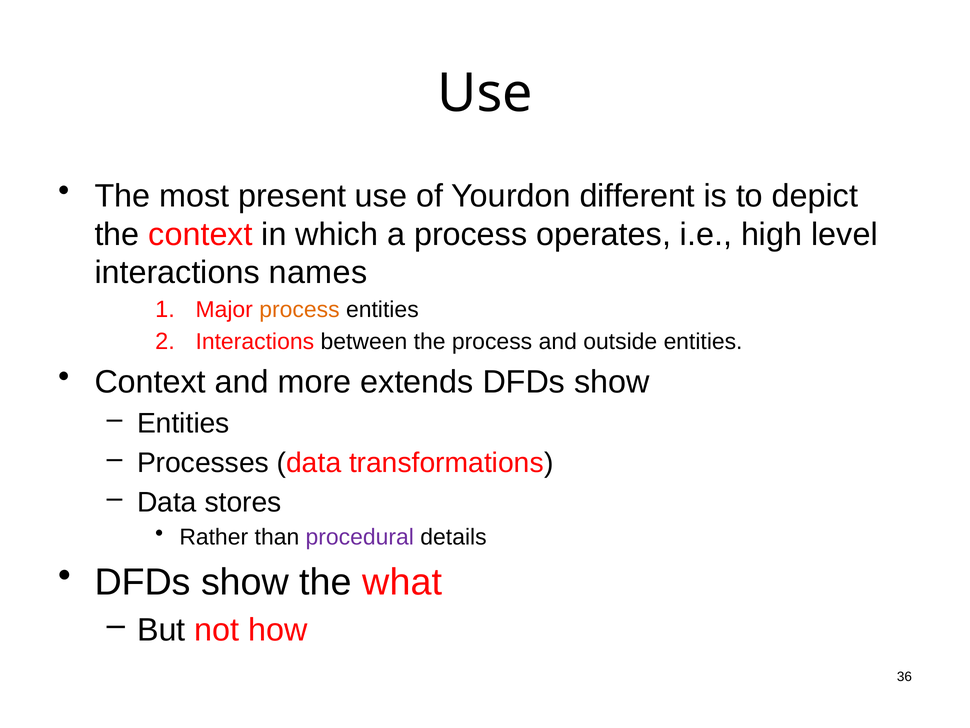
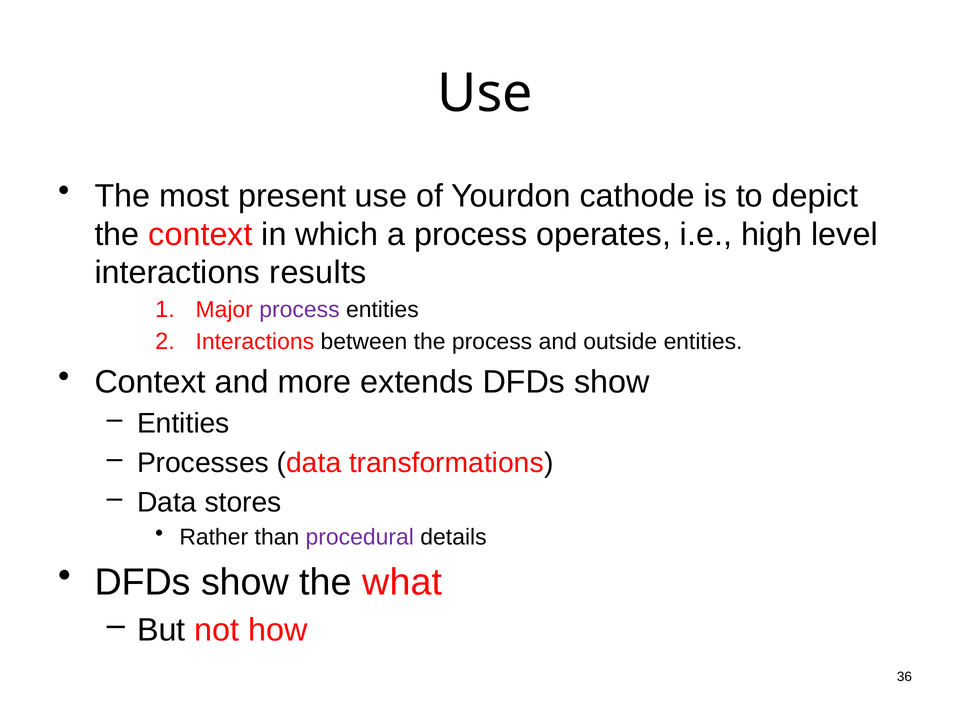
different: different -> cathode
names: names -> results
process at (299, 310) colour: orange -> purple
